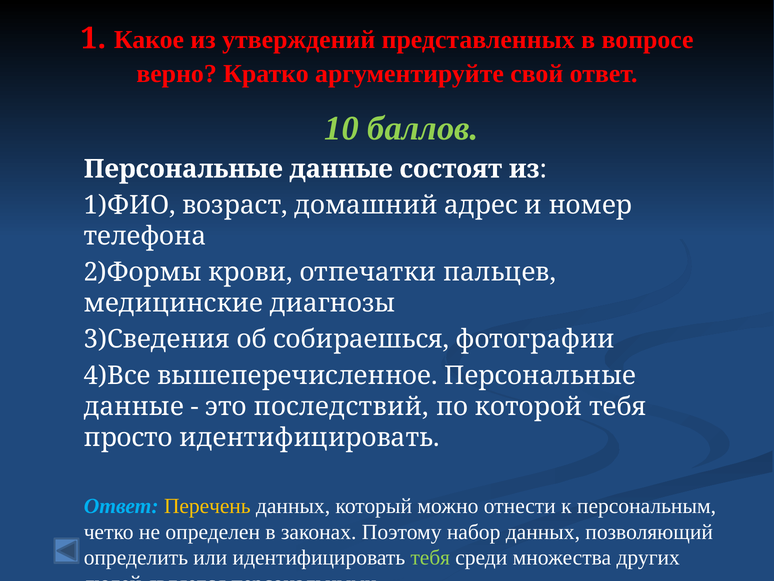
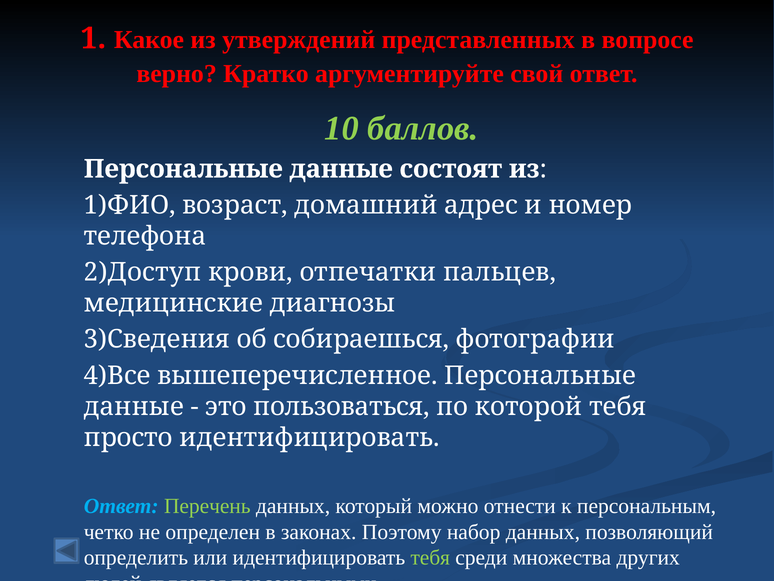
2)Формы: 2)Формы -> 2)Доступ
последствий: последствий -> пользоваться
Перечень colour: yellow -> light green
